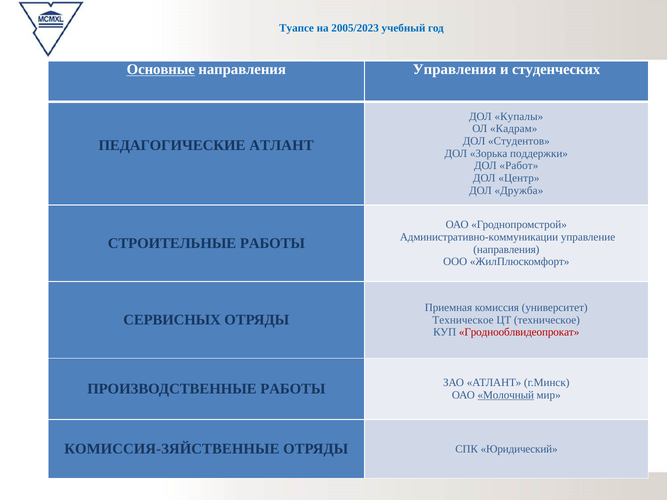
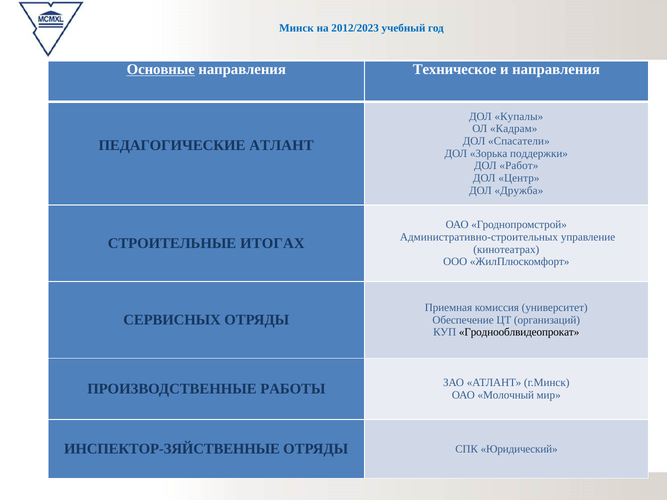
Туапсе: Туапсе -> Минск
2005/2023: 2005/2023 -> 2012/2023
Управления: Управления -> Техническое
и студенческих: студенческих -> направления
Студентов: Студентов -> Спасатели
Административно-коммуникации: Административно-коммуникации -> Административно-строительных
СТРОИТЕЛЬНЫЕ РАБОТЫ: РАБОТЫ -> ИТОГАХ
направления at (506, 250): направления -> кинотеатрах
Техническое at (463, 320): Техническое -> Обеспечение
ЦТ техническое: техническое -> организаций
Гроднооблвидеопрокат colour: red -> black
Молочный underline: present -> none
КОМИССИЯ-ЗЯЙСТВЕННЫЕ: КОМИССИЯ-ЗЯЙСТВЕННЫЕ -> ИНСПЕКТОР-ЗЯЙСТВЕННЫЕ
